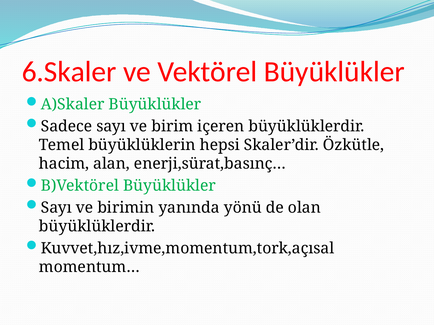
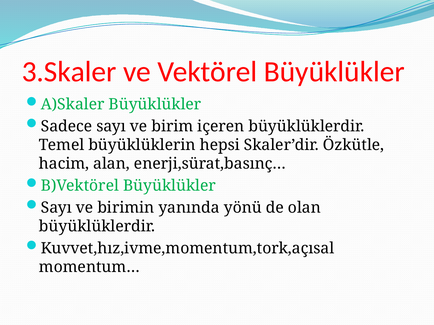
6.Skaler: 6.Skaler -> 3.Skaler
